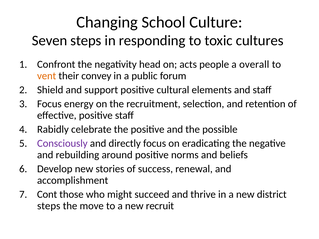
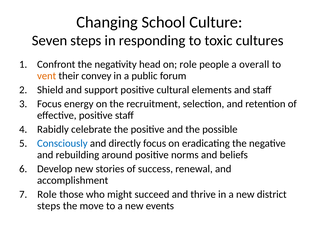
on acts: acts -> role
Consciously colour: purple -> blue
Cont at (47, 195): Cont -> Role
recruit: recruit -> events
